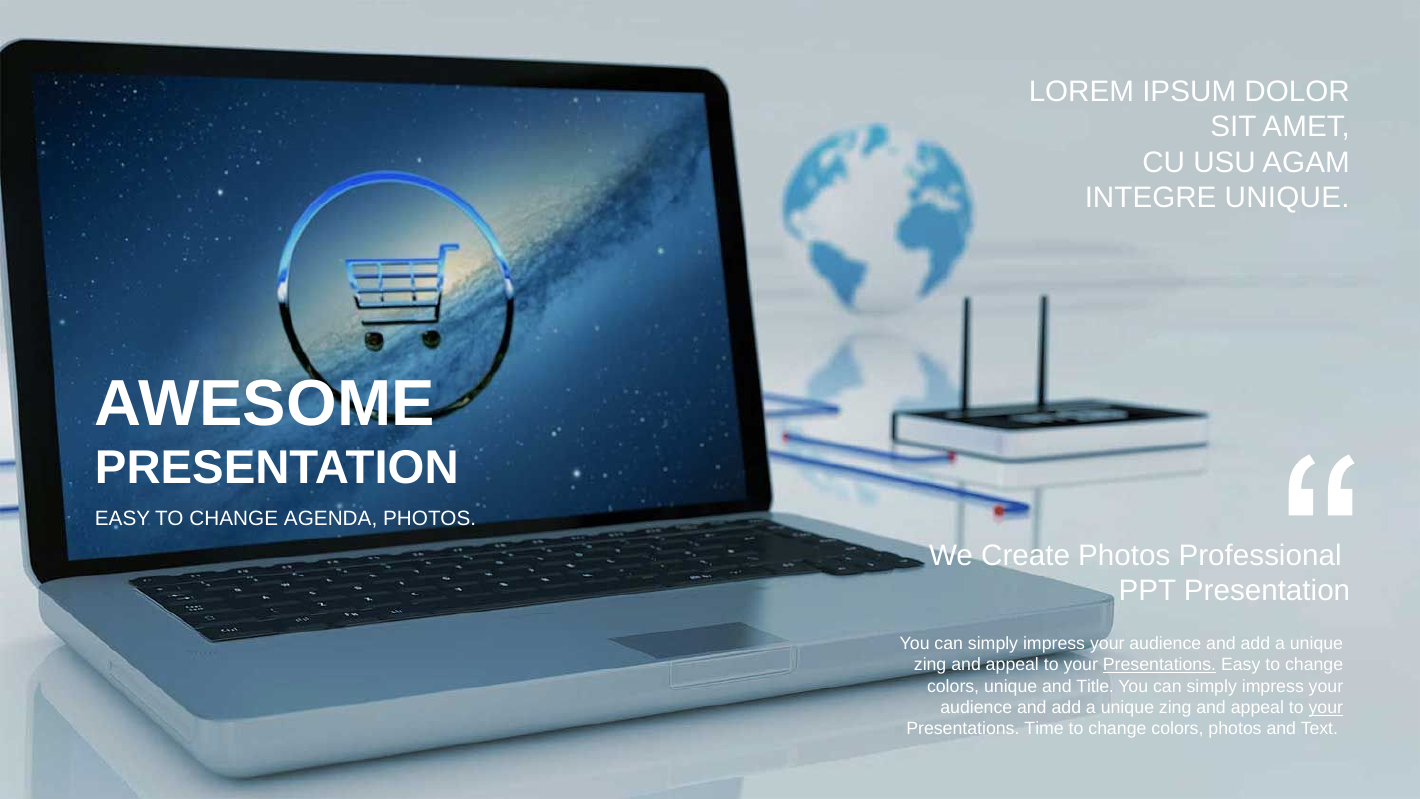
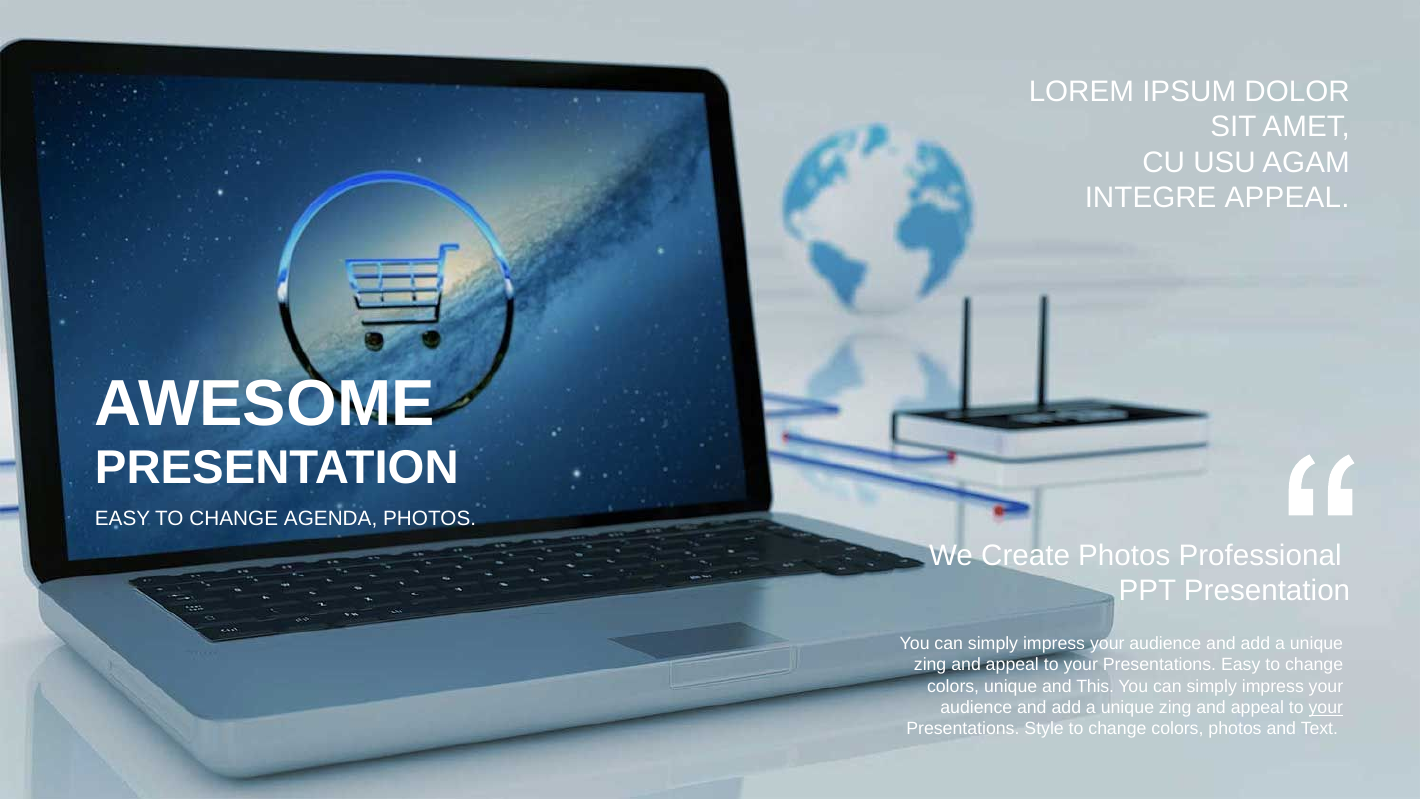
INTEGRE UNIQUE: UNIQUE -> APPEAL
Presentations at (1160, 665) underline: present -> none
Title: Title -> This
Time: Time -> Style
